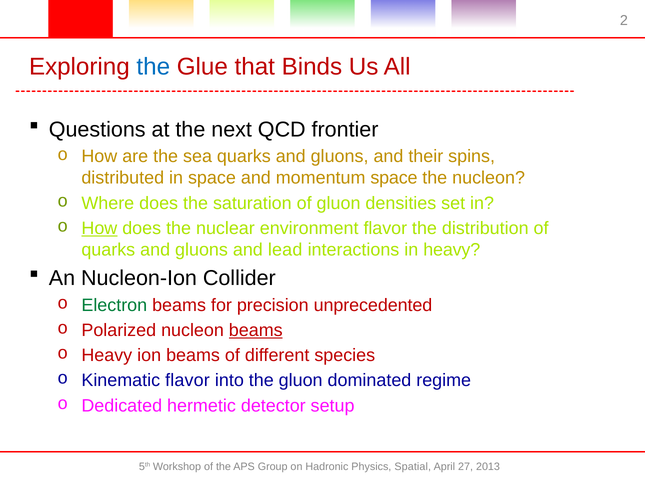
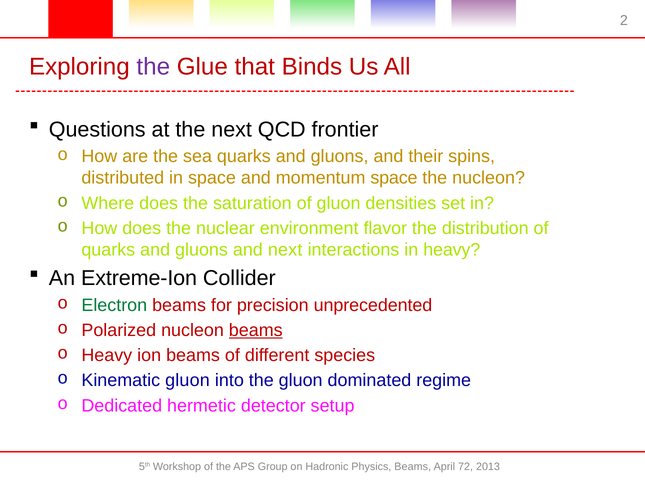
the at (153, 67) colour: blue -> purple
How at (99, 228) underline: present -> none
and lead: lead -> next
Nucleon-Ion: Nucleon-Ion -> Extreme-Ion
Kinematic flavor: flavor -> gluon
Physics Spatial: Spatial -> Beams
27: 27 -> 72
